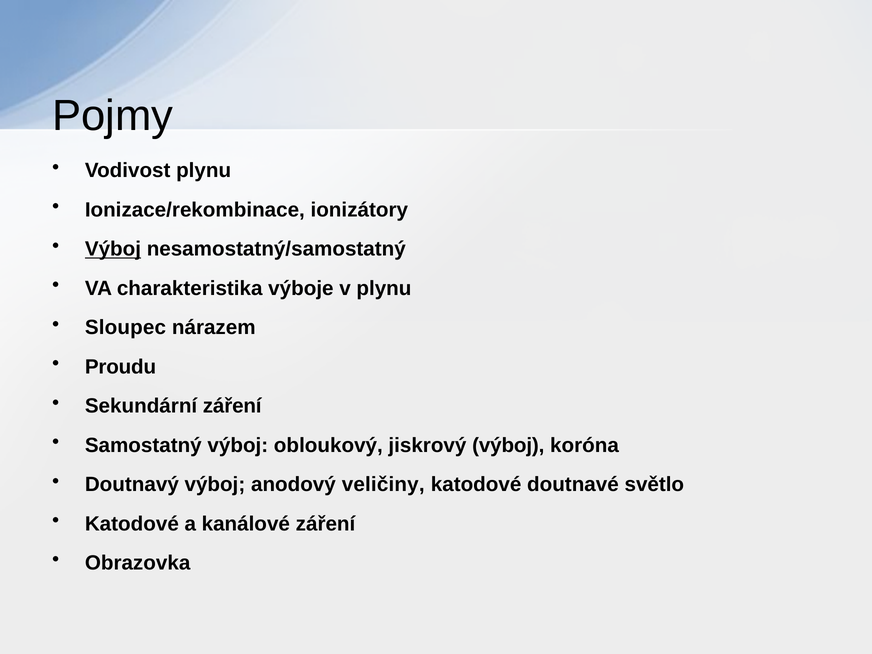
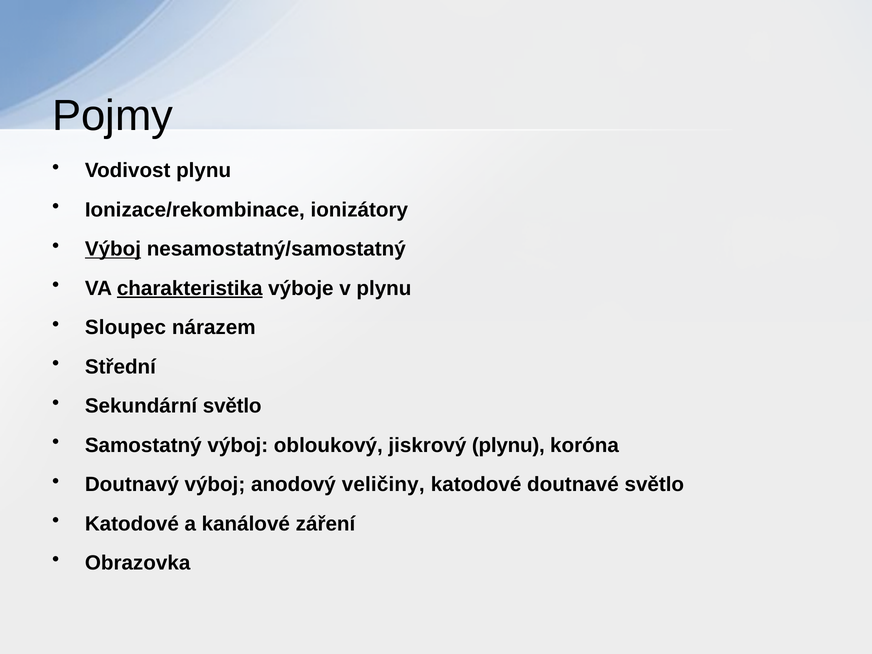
charakteristika underline: none -> present
Proudu: Proudu -> Střední
Sekundární záření: záření -> světlo
jiskrový výboj: výboj -> plynu
